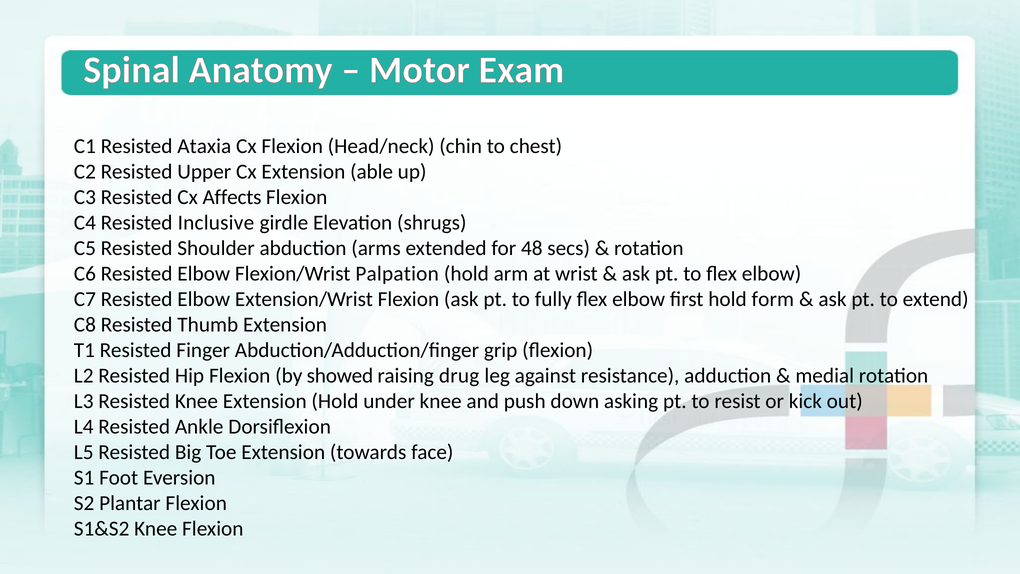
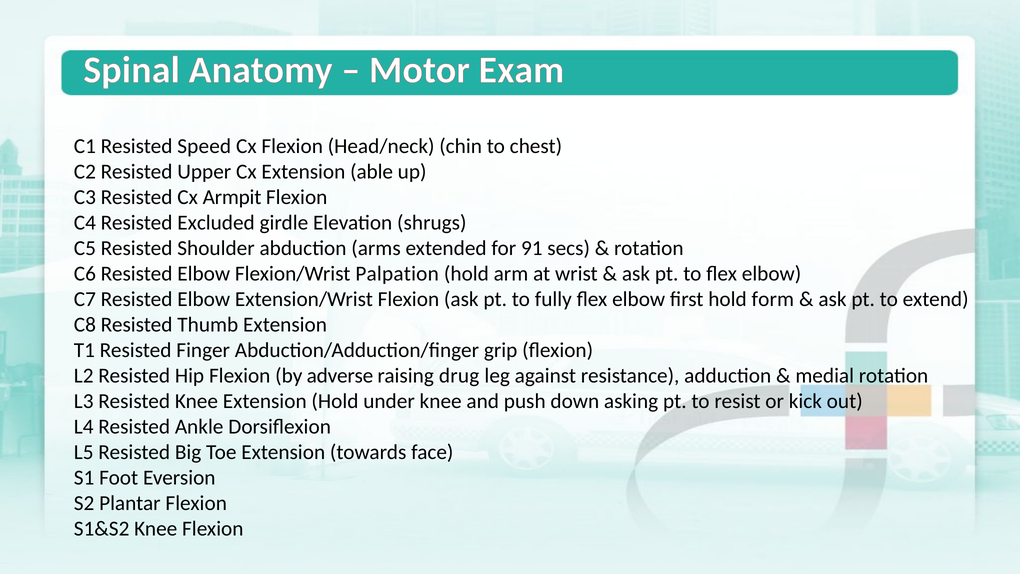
Ataxia: Ataxia -> Speed
Affects: Affects -> Armpit
Inclusive: Inclusive -> Excluded
48: 48 -> 91
showed: showed -> adverse
